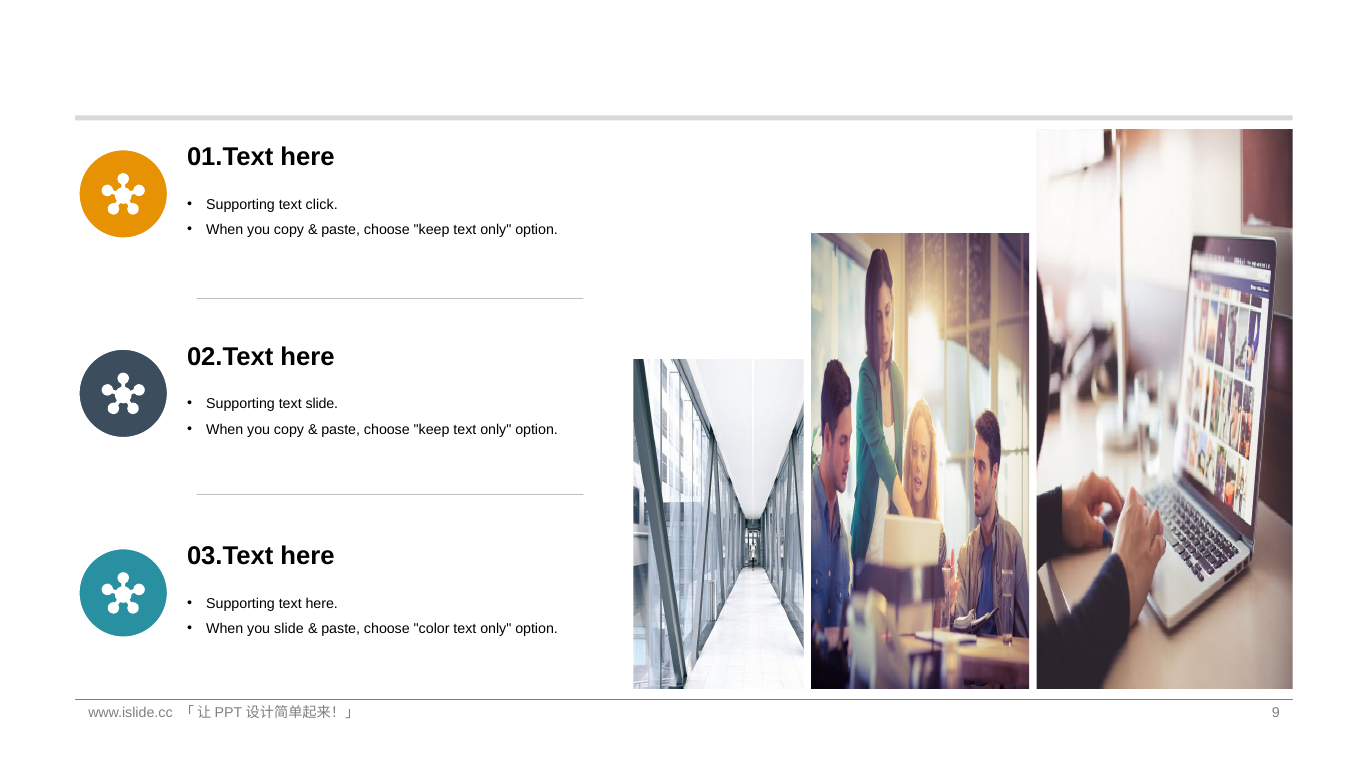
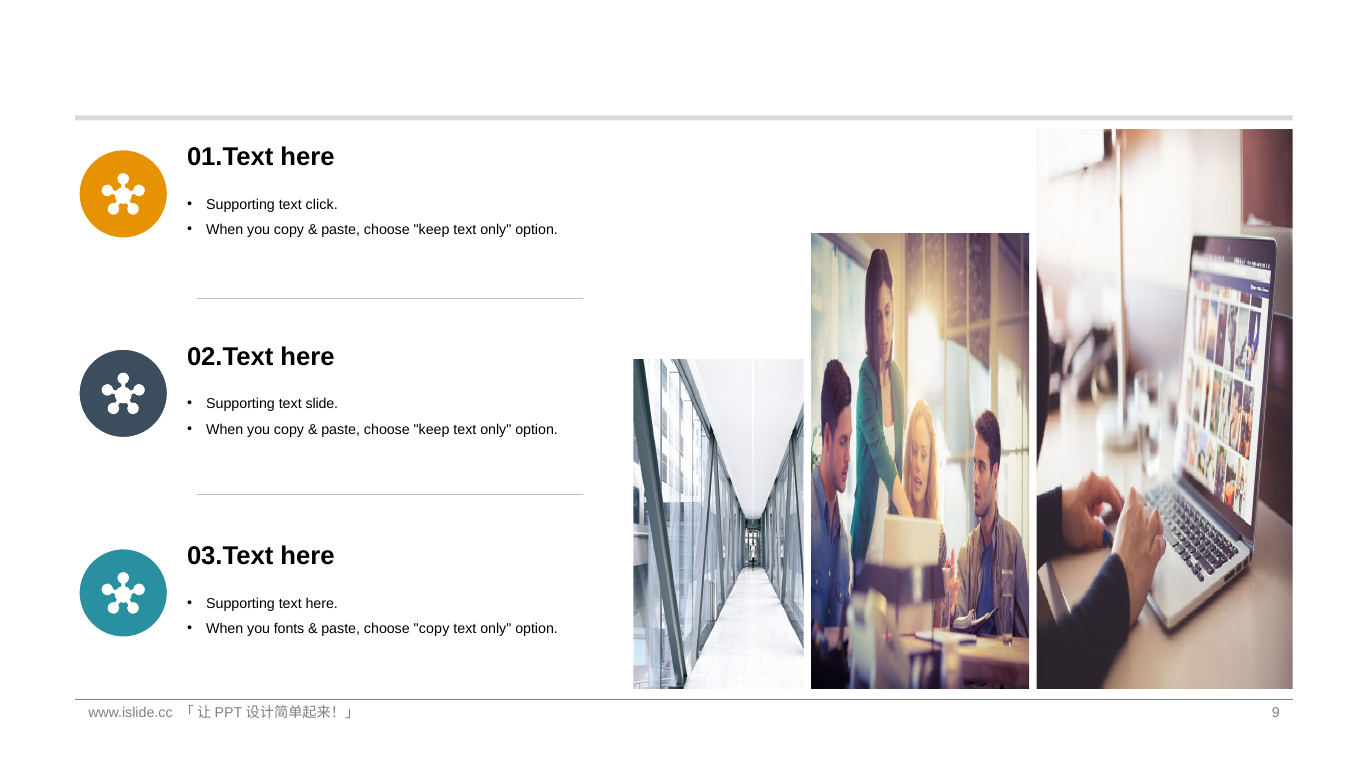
you slide: slide -> fonts
choose color: color -> copy
